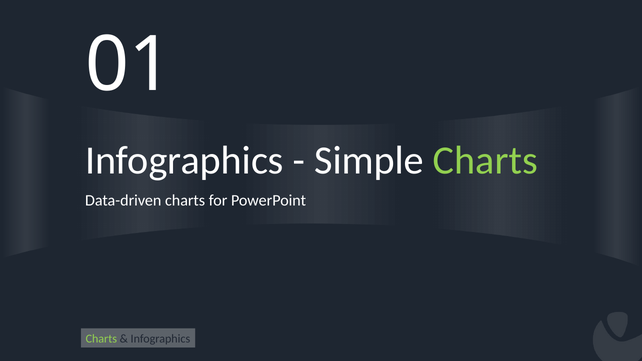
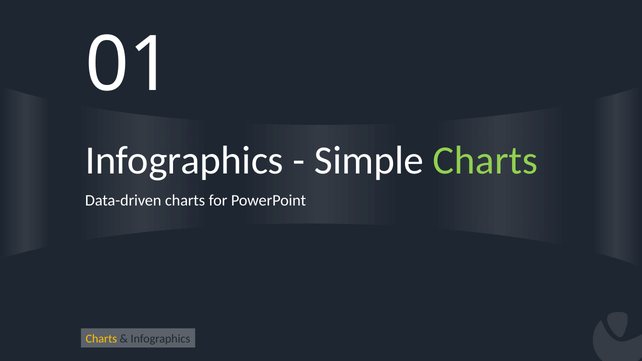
Charts at (101, 339) colour: light green -> yellow
